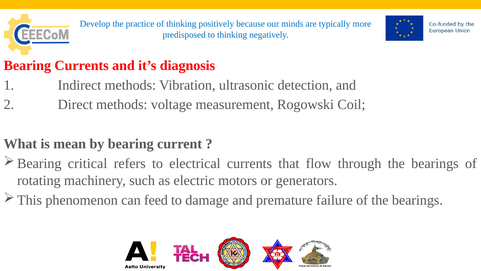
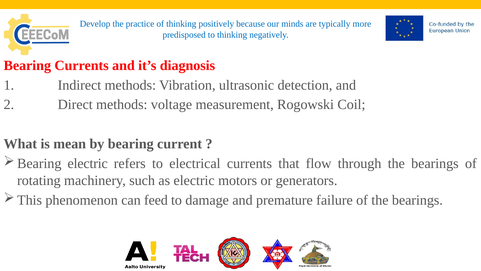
critical at (88, 163): critical -> electric
